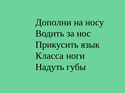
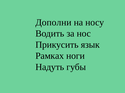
Класса: Класса -> Рамках
